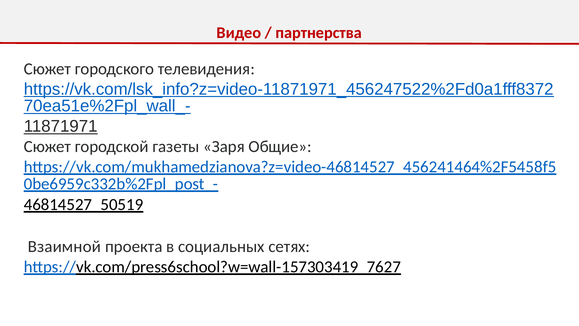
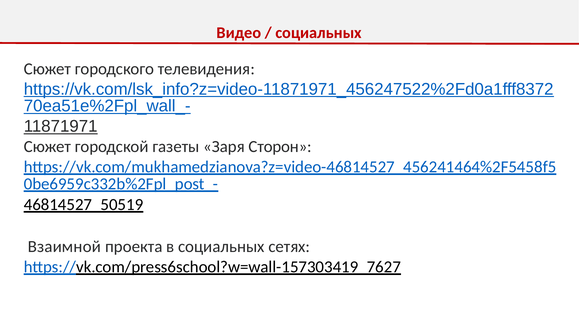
партнерства at (319, 33): партнерства -> социальных
Общие: Общие -> Сторон
